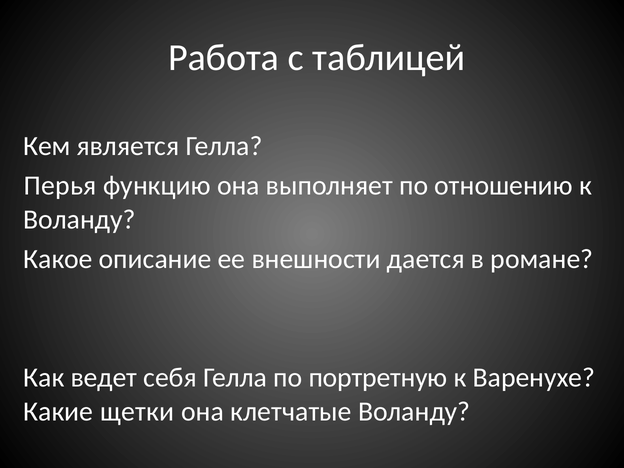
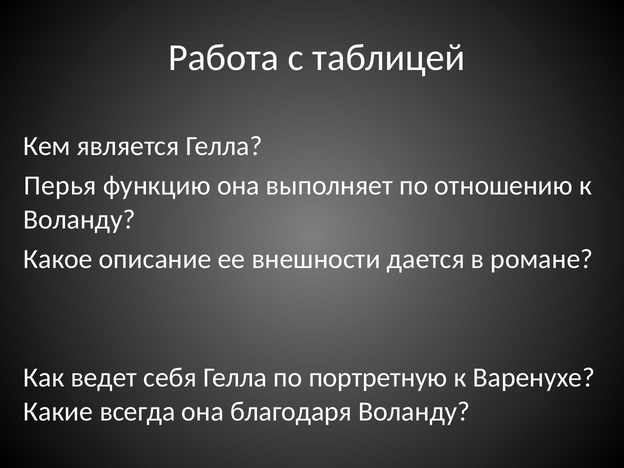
щетки: щетки -> всегда
клетчатые: клетчатые -> благодаря
